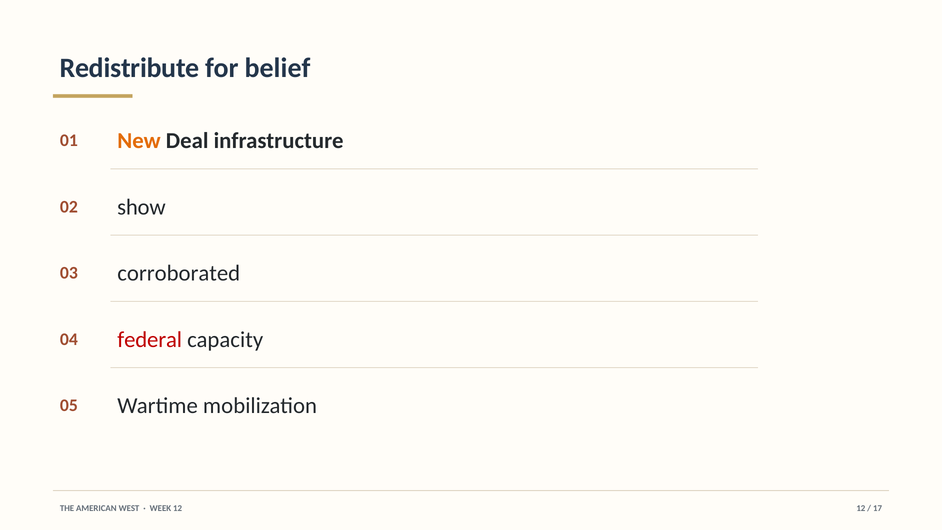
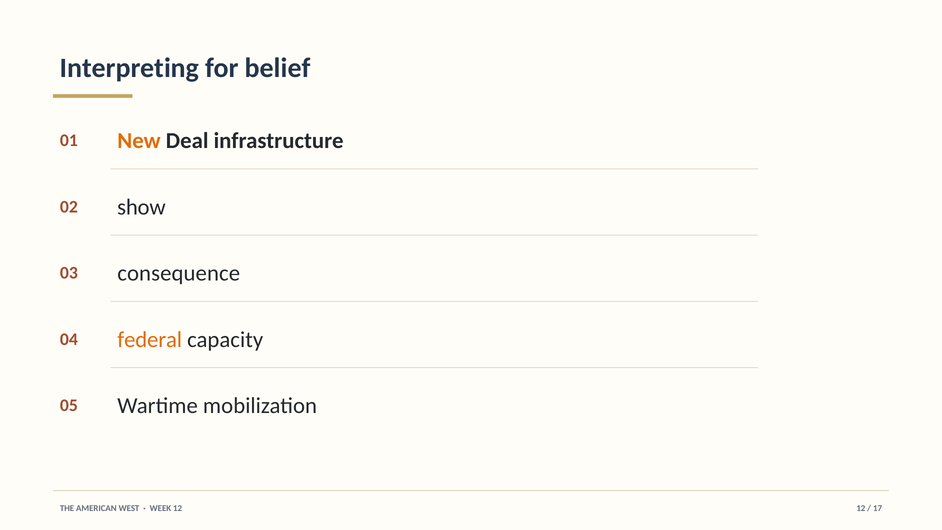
Redistribute: Redistribute -> Interpreting
corroborated: corroborated -> consequence
federal colour: red -> orange
